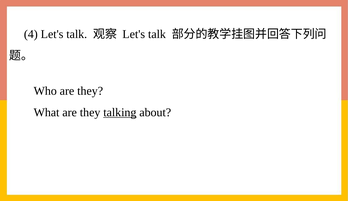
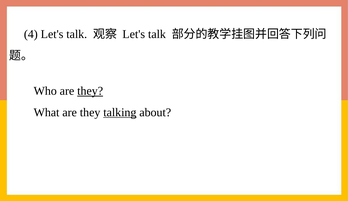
they at (90, 91) underline: none -> present
